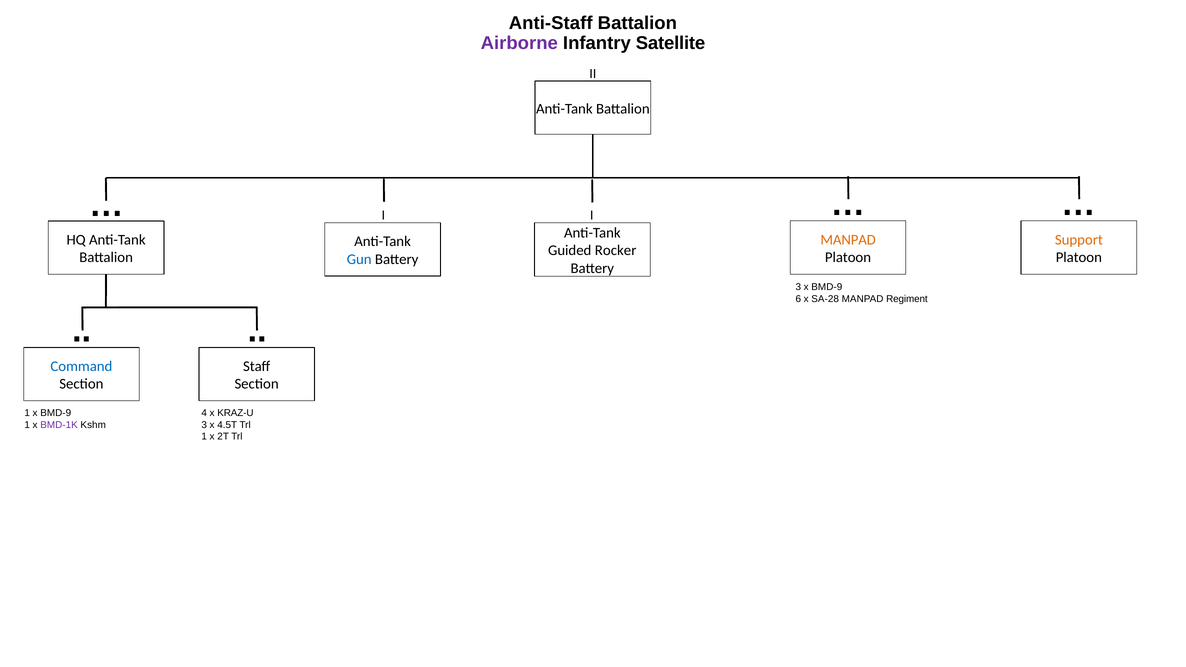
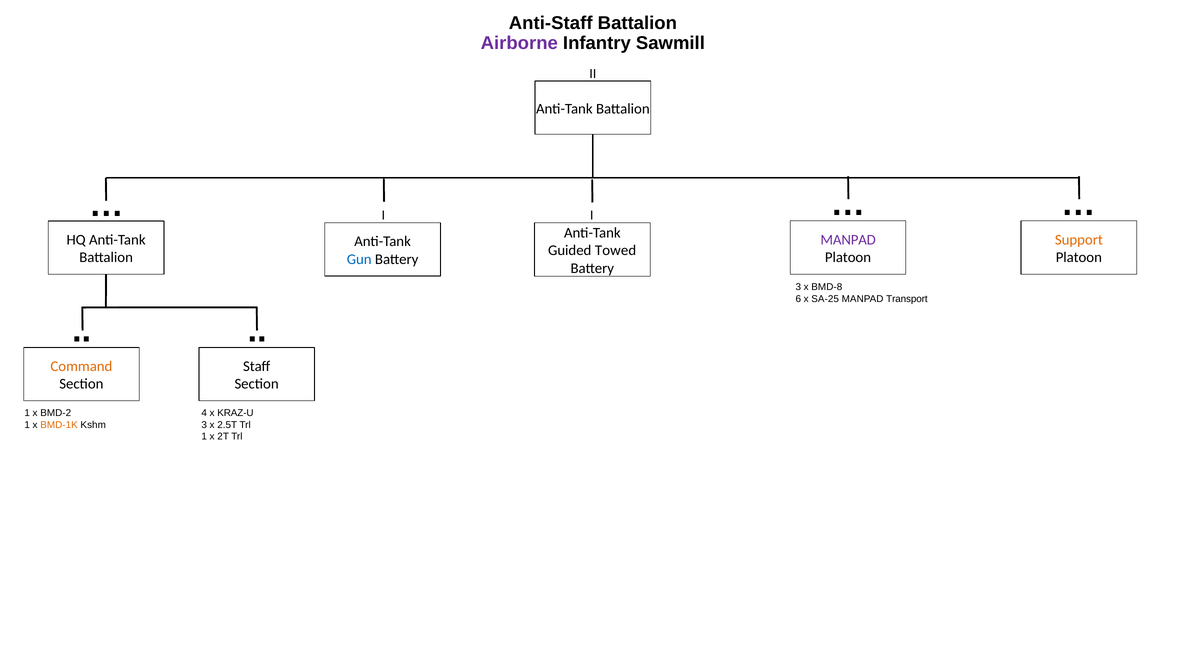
Satellite: Satellite -> Sawmill
MANPAD at (848, 240) colour: orange -> purple
Rocker: Rocker -> Towed
3 x BMD-9: BMD-9 -> BMD-8
SA-28: SA-28 -> SA-25
Regiment: Regiment -> Transport
Command colour: blue -> orange
1 x BMD-9: BMD-9 -> BMD-2
BMD-1K colour: purple -> orange
4.5T: 4.5T -> 2.5T
